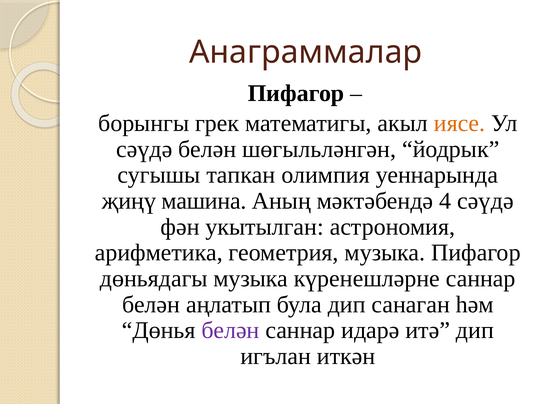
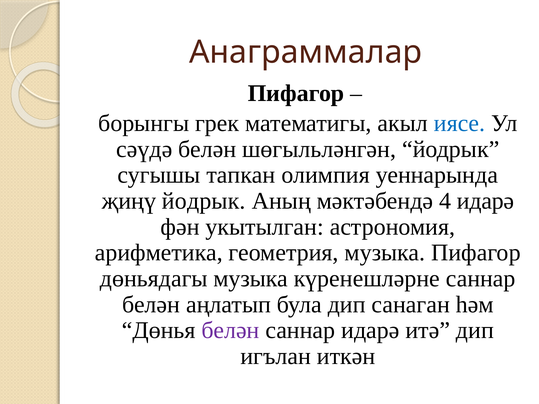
иясе colour: orange -> blue
җиңү машина: машина -> йодрык
4 сәүдә: сәүдә -> идарә
